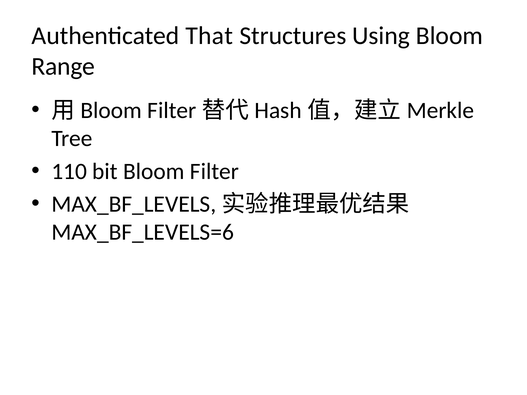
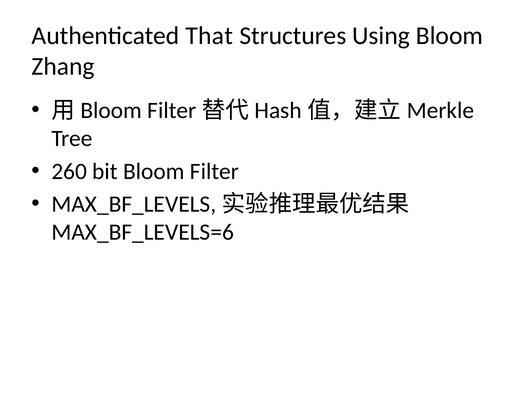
Range: Range -> Zhang
110: 110 -> 260
